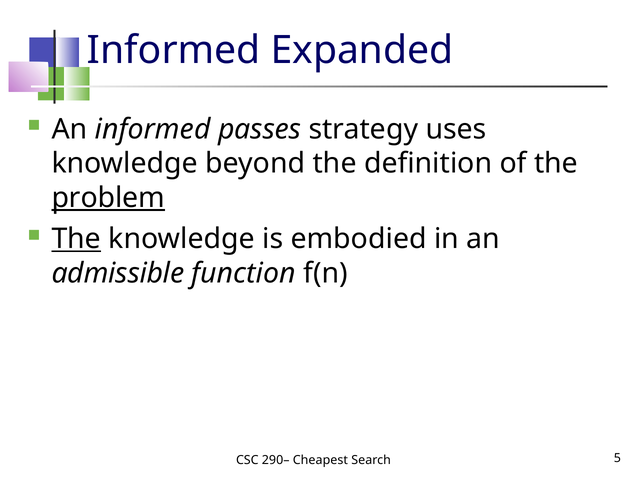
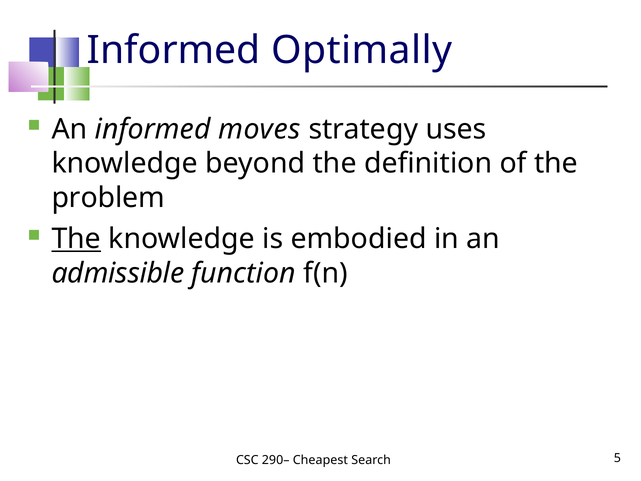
Expanded: Expanded -> Optimally
passes: passes -> moves
problem underline: present -> none
